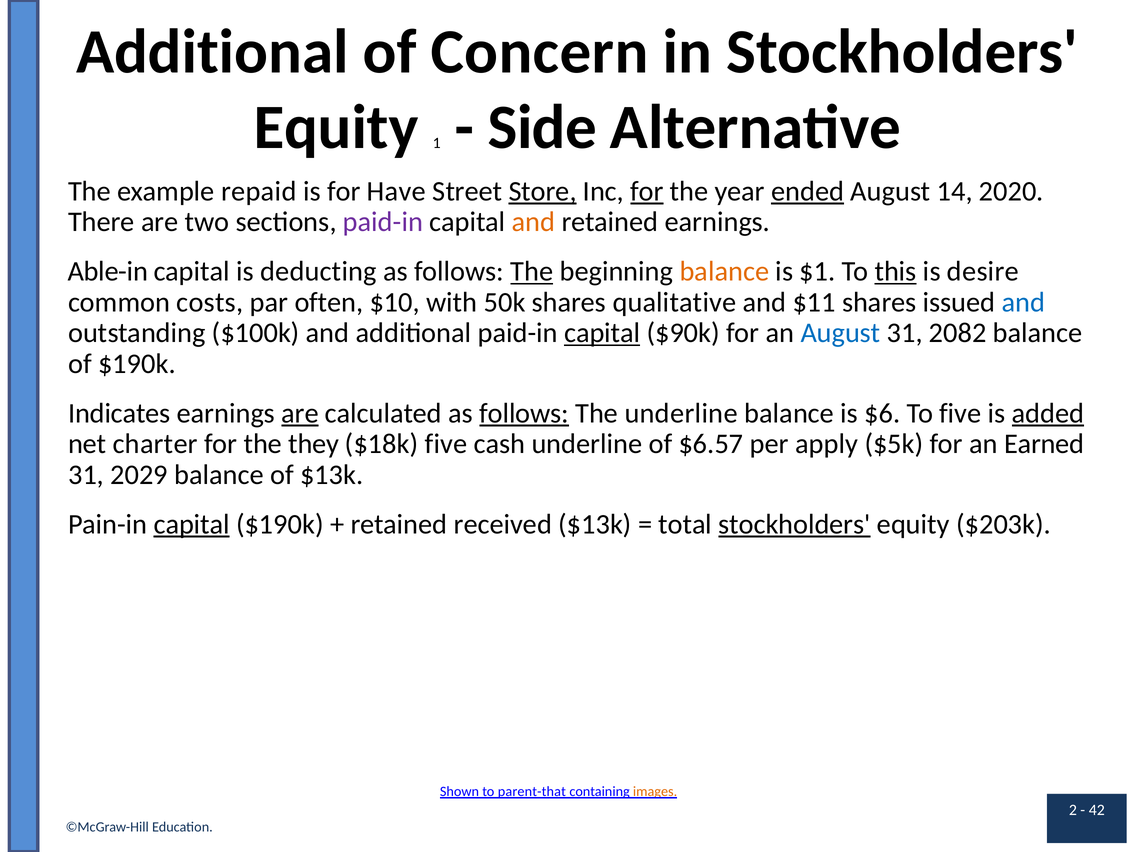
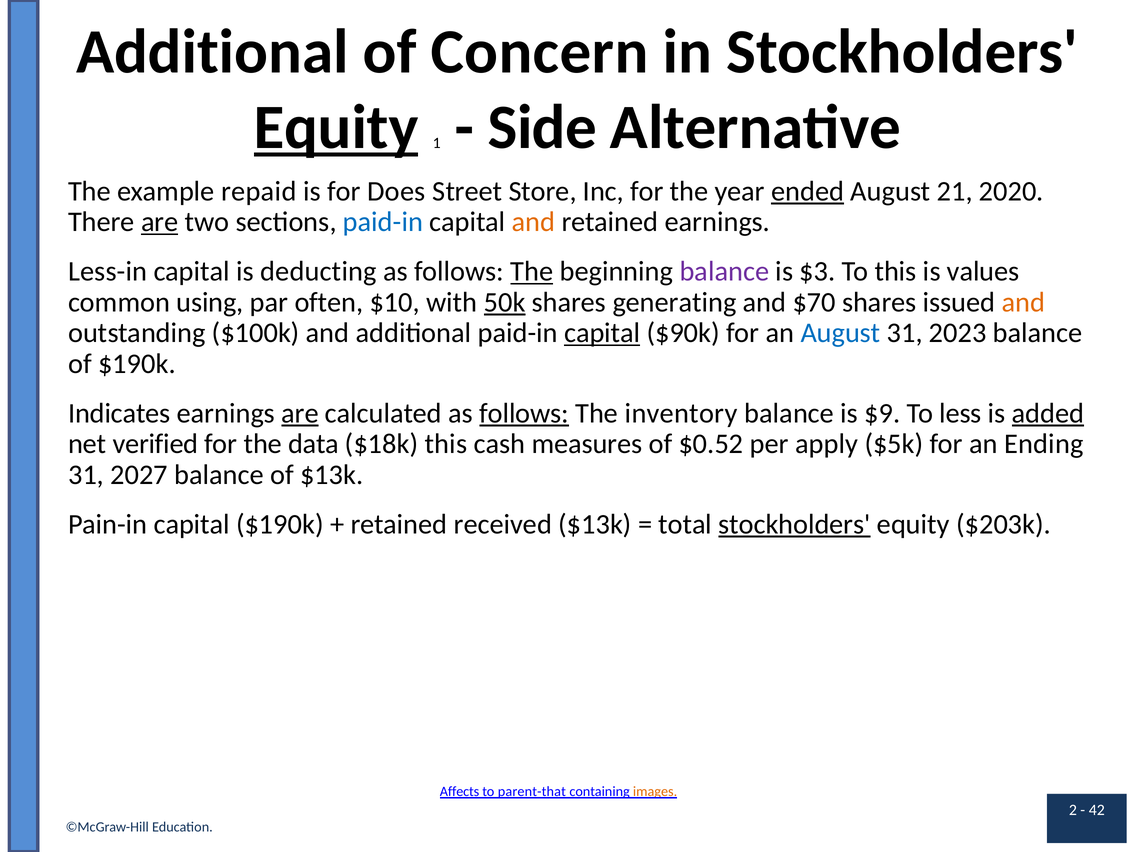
Equity at (336, 127) underline: none -> present
Have: Have -> Does
Store underline: present -> none
for at (647, 191) underline: present -> none
14: 14 -> 21
are at (160, 222) underline: none -> present
paid-in at (383, 222) colour: purple -> blue
Able-in: Able-in -> Less-in
balance at (724, 272) colour: orange -> purple
$1: $1 -> $3
this at (896, 272) underline: present -> none
desire: desire -> values
costs: costs -> using
50k underline: none -> present
qualitative: qualitative -> generating
$11: $11 -> $70
and at (1023, 302) colour: blue -> orange
2082: 2082 -> 2023
The underline: underline -> inventory
$6: $6 -> $9
To five: five -> less
charter: charter -> verified
they: they -> data
$18k five: five -> this
cash underline: underline -> measures
$6.57: $6.57 -> $0.52
Earned: Earned -> Ending
2029: 2029 -> 2027
capital at (192, 524) underline: present -> none
Shown: Shown -> Affects
